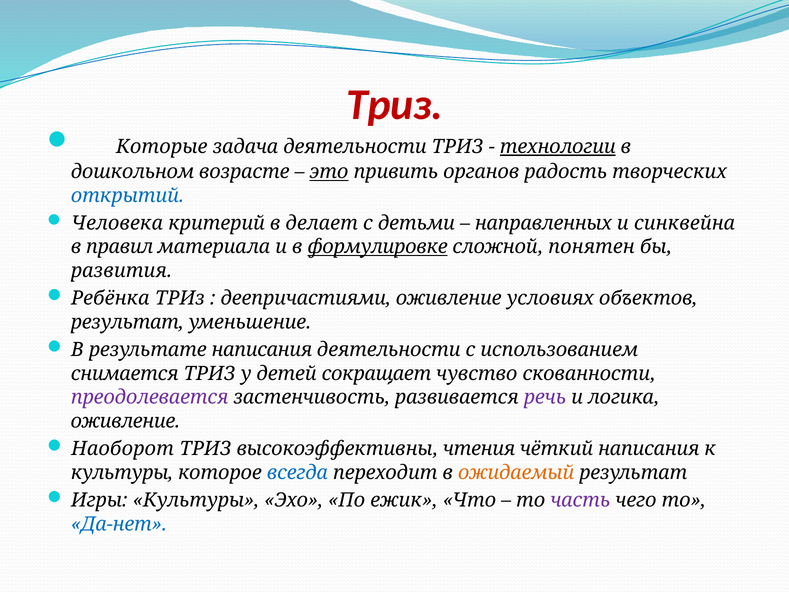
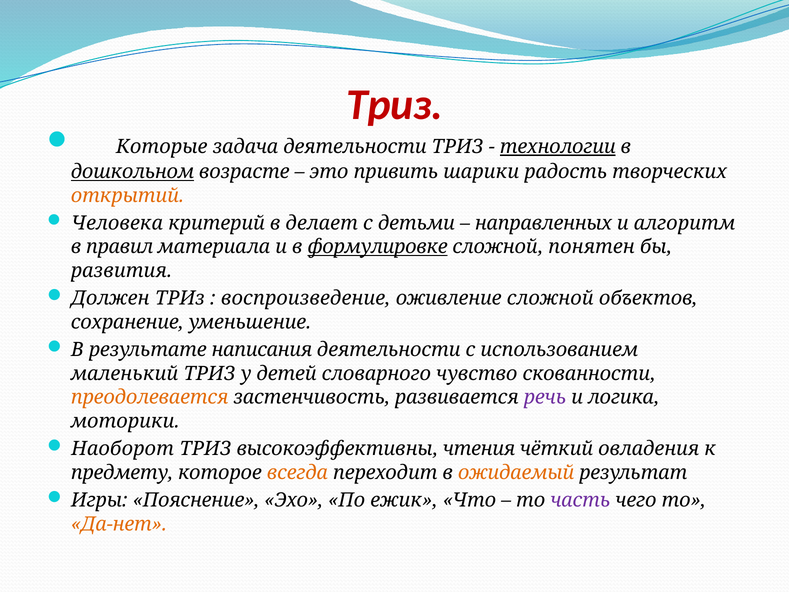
дошкольном underline: none -> present
это underline: present -> none
органов: органов -> шарики
открытий colour: blue -> orange
синквейна: синквейна -> алгоритм
Ребёнка: Ребёнка -> Должен
деепричастиями: деепричастиями -> воспроизведение
оживление условиях: условиях -> сложной
результат at (127, 322): результат -> сохранение
снимается: снимается -> маленький
сокращает: сокращает -> словарного
преодолевается colour: purple -> orange
оживление at (125, 421): оживление -> моторики
чёткий написания: написания -> овладения
культуры at (122, 472): культуры -> предмету
всегда colour: blue -> orange
Игры Культуры: Культуры -> Пояснение
Да-нет colour: blue -> orange
